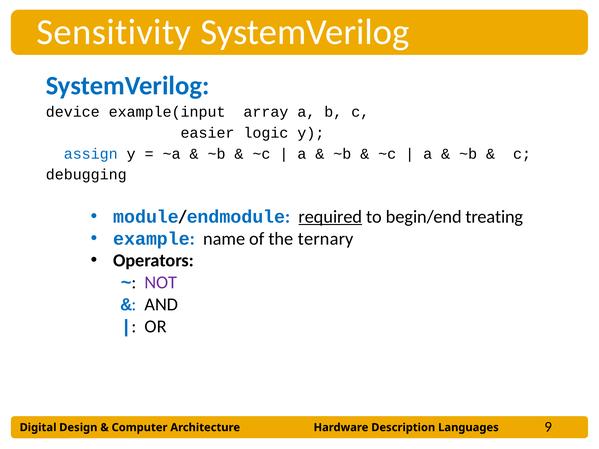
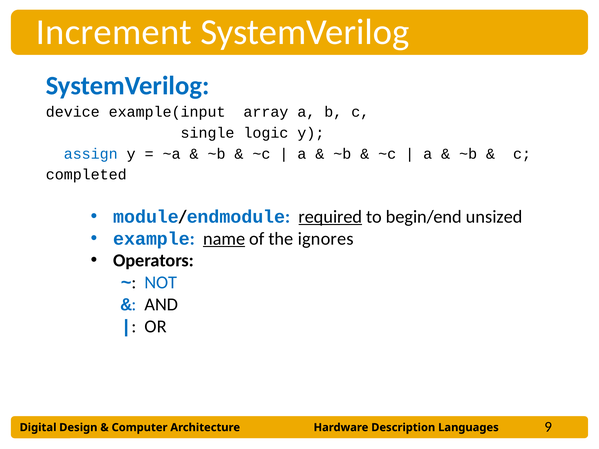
Sensitivity: Sensitivity -> Increment
easier: easier -> single
debugging: debugging -> completed
treating: treating -> unsized
name underline: none -> present
ternary: ternary -> ignores
NOT colour: purple -> blue
